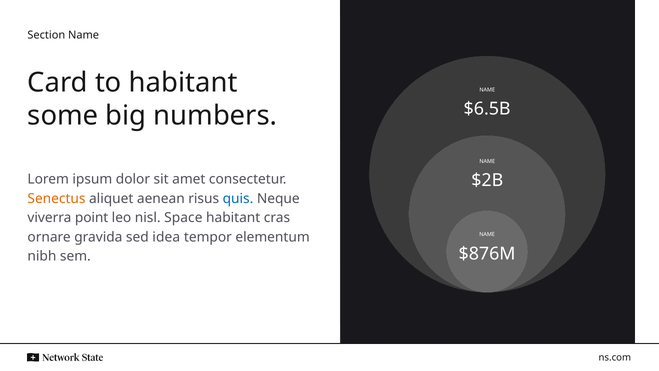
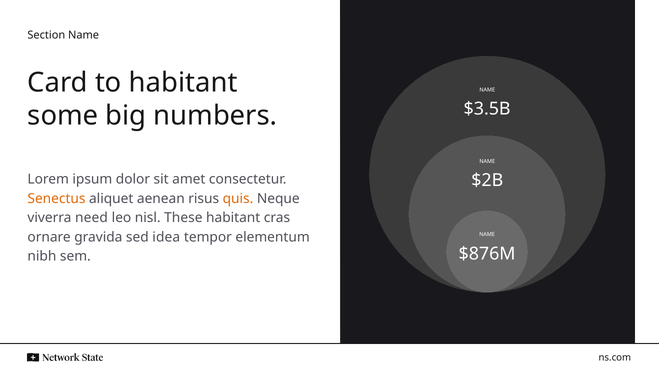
$6.5B: $6.5B -> $3.5B
quis colour: blue -> orange
point: point -> need
Space: Space -> These
